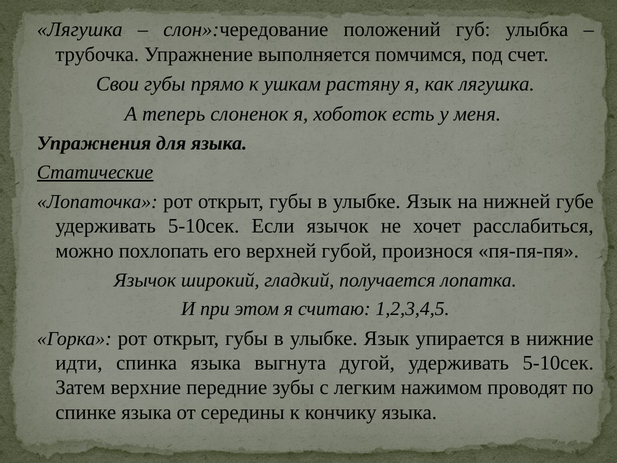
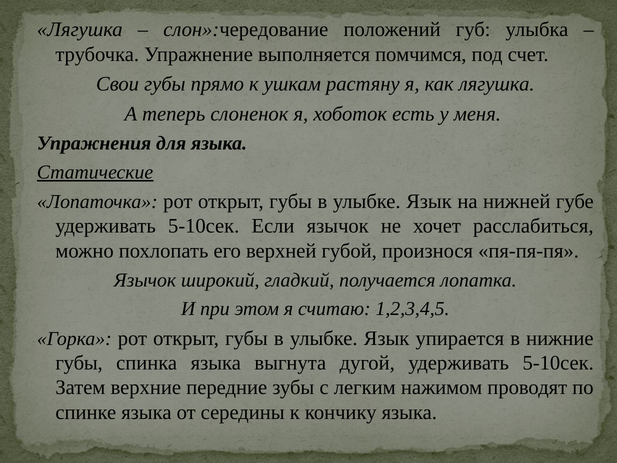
идти at (79, 363): идти -> губы
